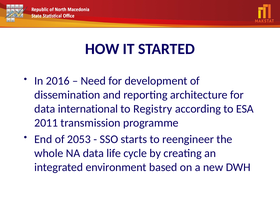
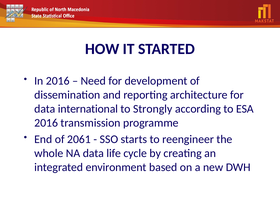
Registry: Registry -> Strongly
2011 at (46, 123): 2011 -> 2016
2053: 2053 -> 2061
